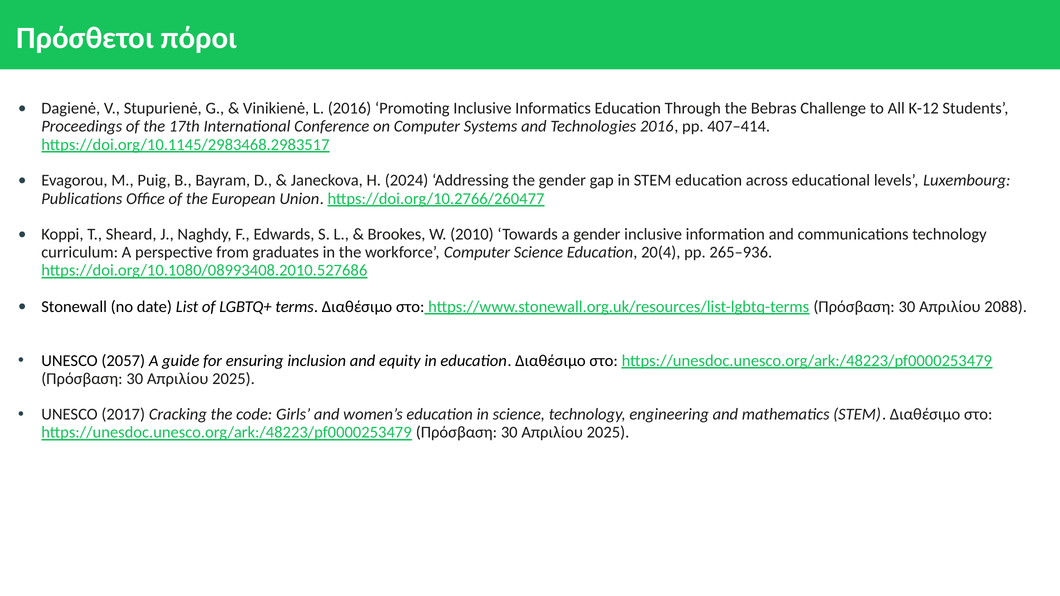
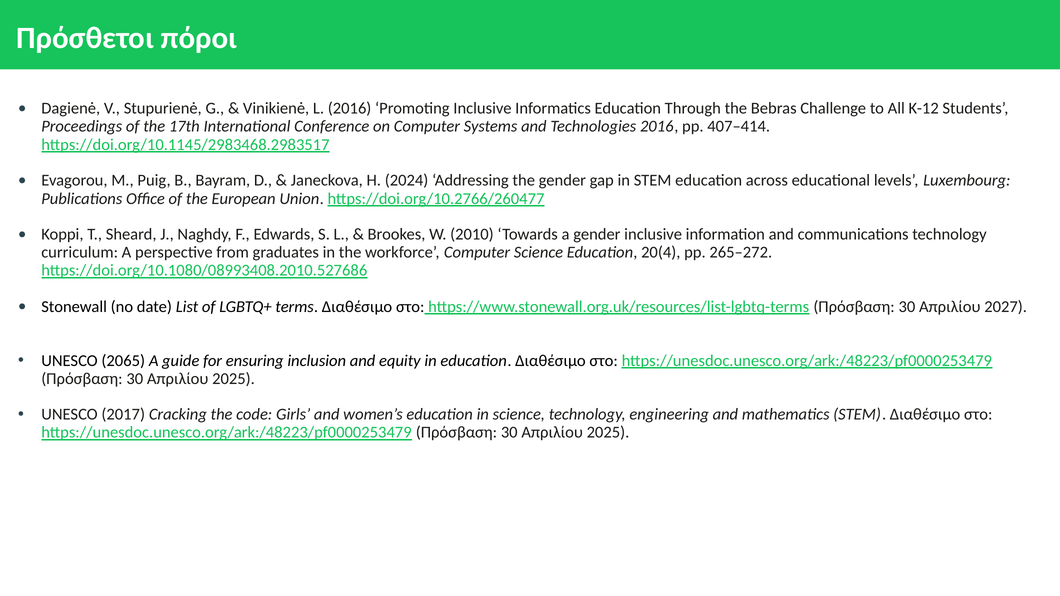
265–936: 265–936 -> 265–272
2088: 2088 -> 2027
2057: 2057 -> 2065
